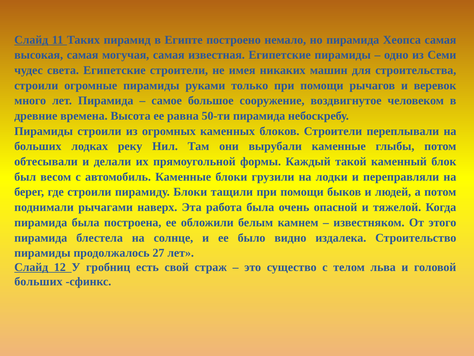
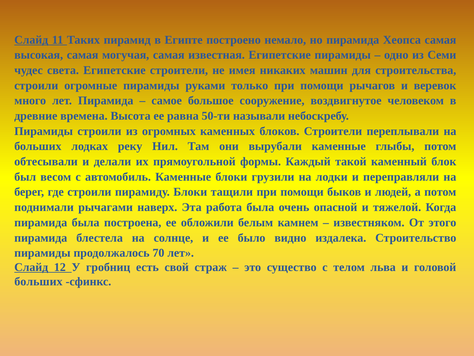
50-ти пирамида: пирамида -> называли
27: 27 -> 70
